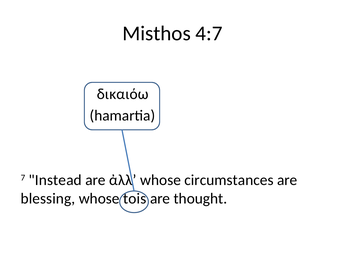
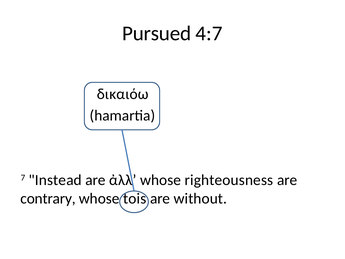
Misthos: Misthos -> Pursued
circumstances: circumstances -> righteousness
blessing: blessing -> contrary
thought: thought -> without
